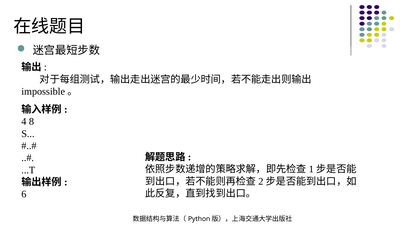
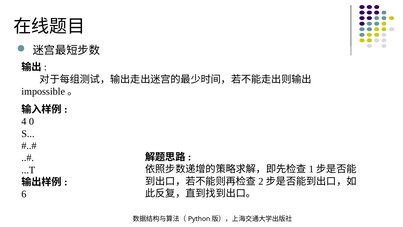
8: 8 -> 0
